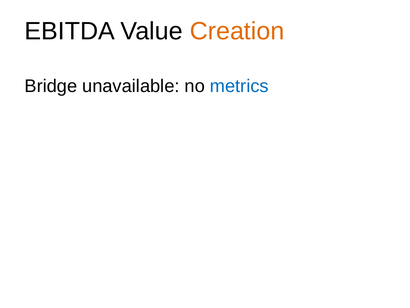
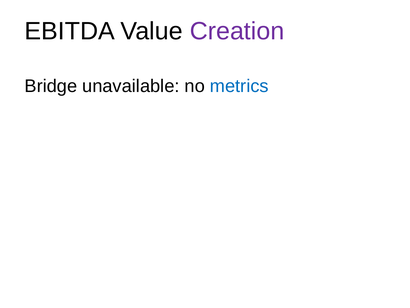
Creation colour: orange -> purple
